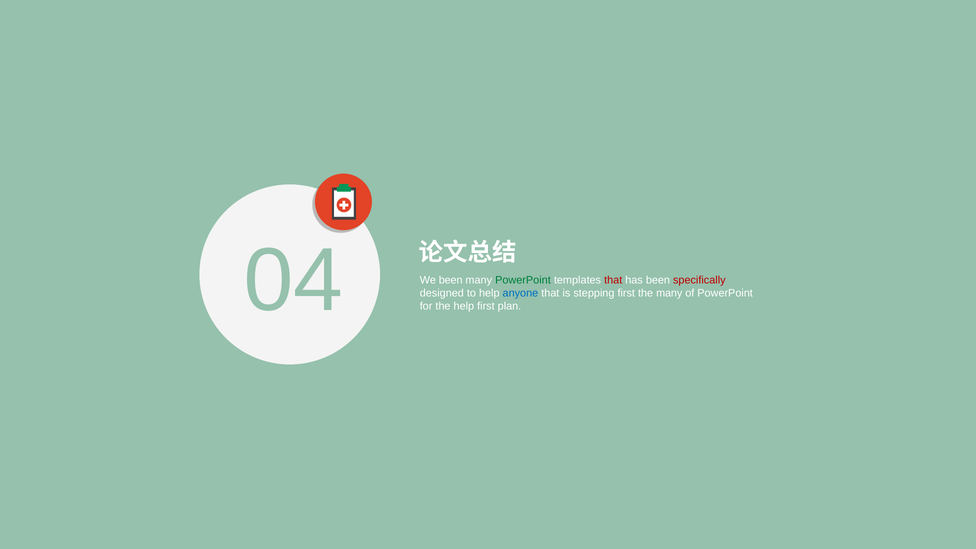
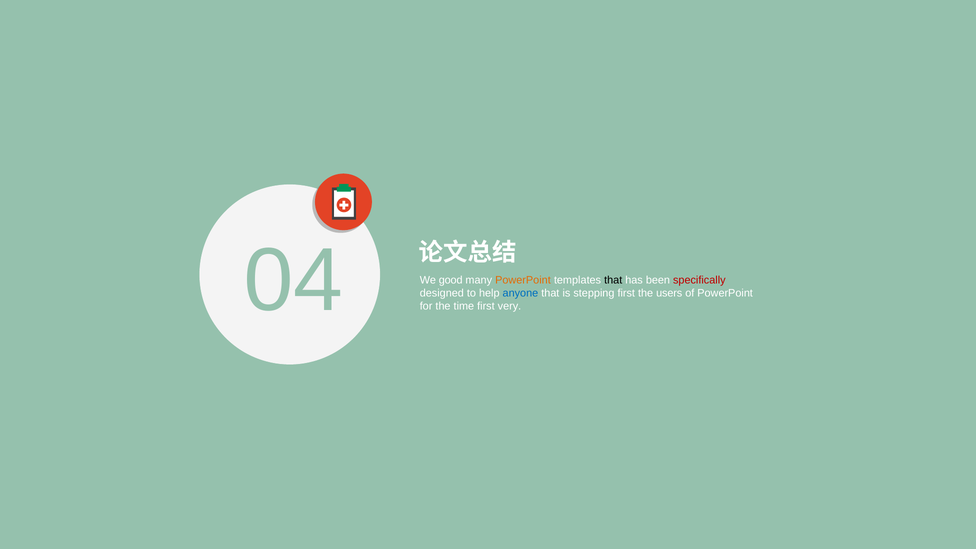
We been: been -> good
PowerPoint at (523, 280) colour: green -> orange
that at (613, 280) colour: red -> black
the many: many -> users
the help: help -> time
plan: plan -> very
